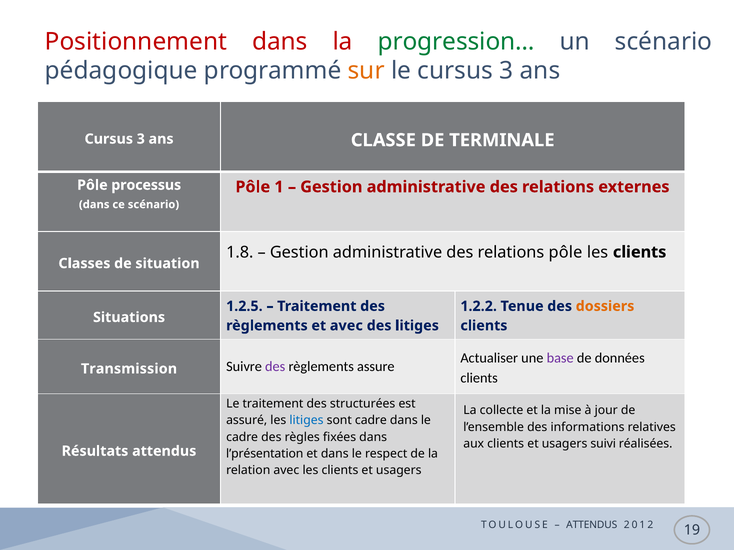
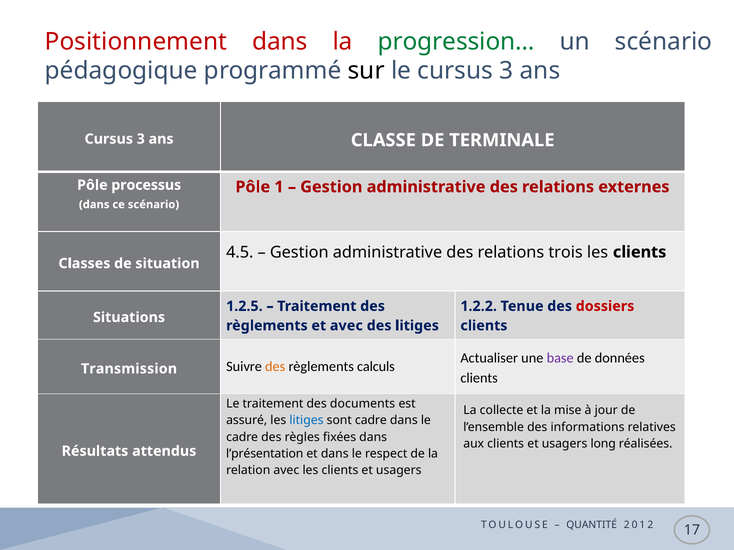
sur colour: orange -> black
1.8: 1.8 -> 4.5
relations pôle: pôle -> trois
dossiers colour: orange -> red
des at (275, 367) colour: purple -> orange
assure: assure -> calculs
structurées: structurées -> documents
suivi: suivi -> long
ATTENDUS at (592, 526): ATTENDUS -> QUANTITÉ
19: 19 -> 17
